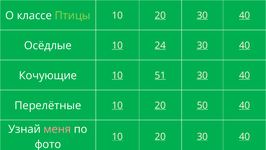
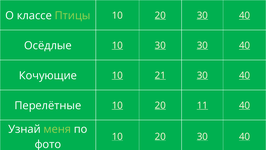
10 24: 24 -> 30
51: 51 -> 21
50: 50 -> 11
меня colour: pink -> light green
